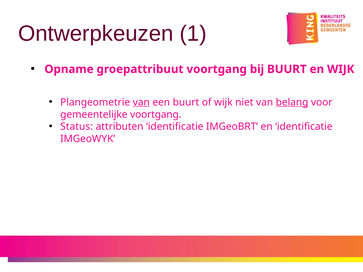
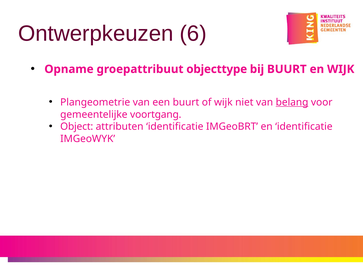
1: 1 -> 6
groepattribuut voortgang: voortgang -> objecttype
van at (141, 102) underline: present -> none
Status: Status -> Object
